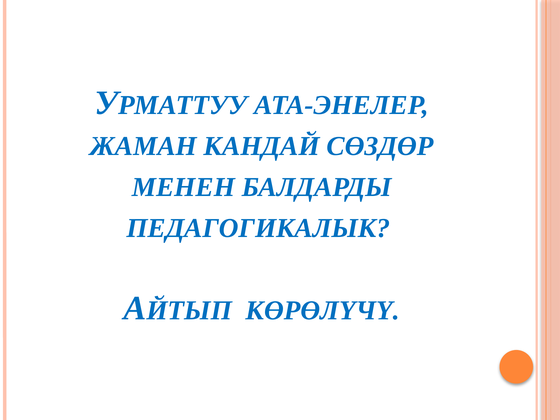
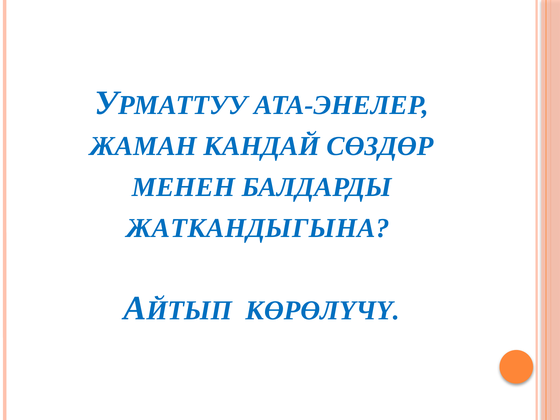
ПЕДАГОГИКАЛЫК: ПЕДАГОГИКАЛЫК -> ЖАТКАНДЫГЫНА
